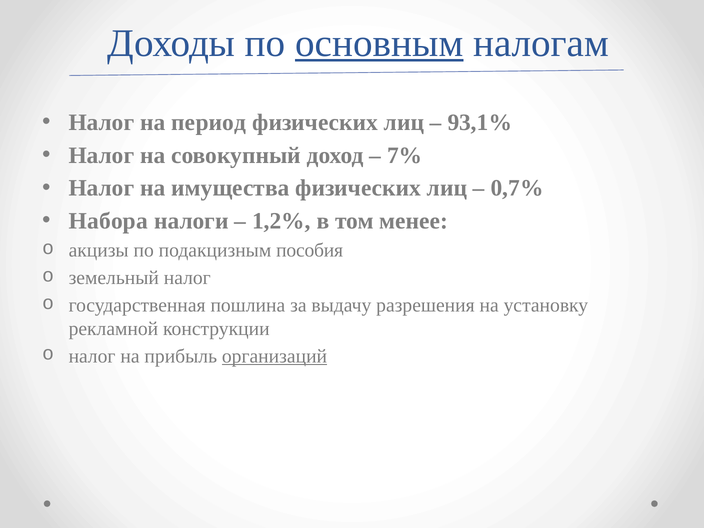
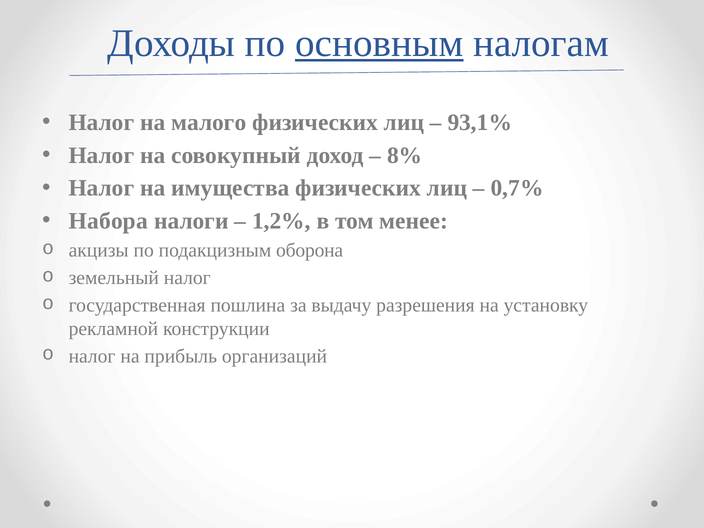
период: период -> малого
7%: 7% -> 8%
пособия: пособия -> оборона
организаций underline: present -> none
